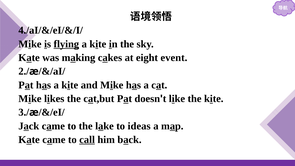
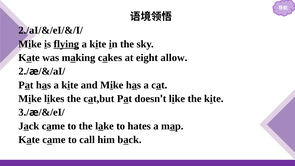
4./aI/&/eI/&/I/: 4./aI/&/eI/&/I/ -> 2./aI/&/eI/&/I/
event: event -> allow
ideas: ideas -> hates
call underline: present -> none
